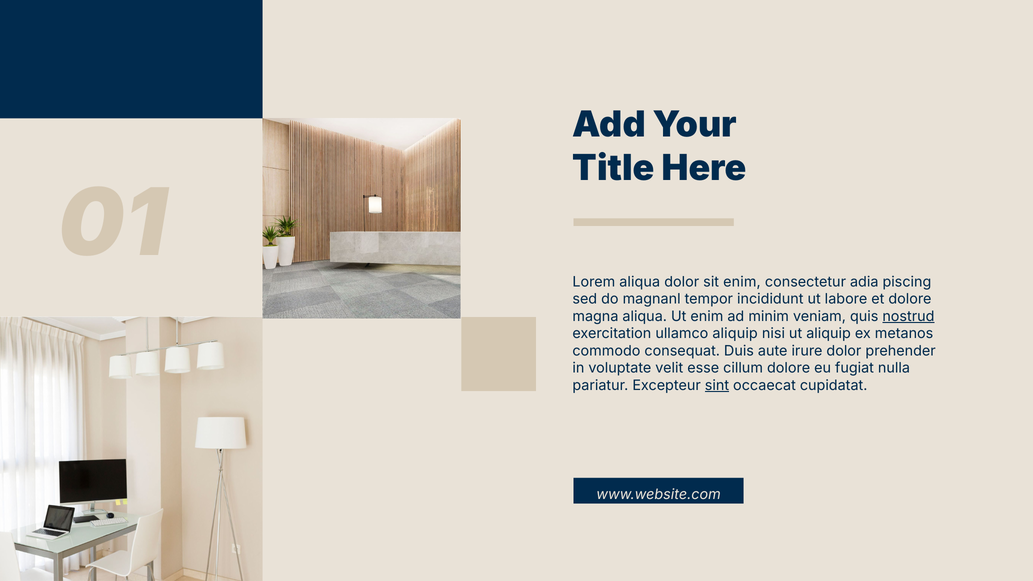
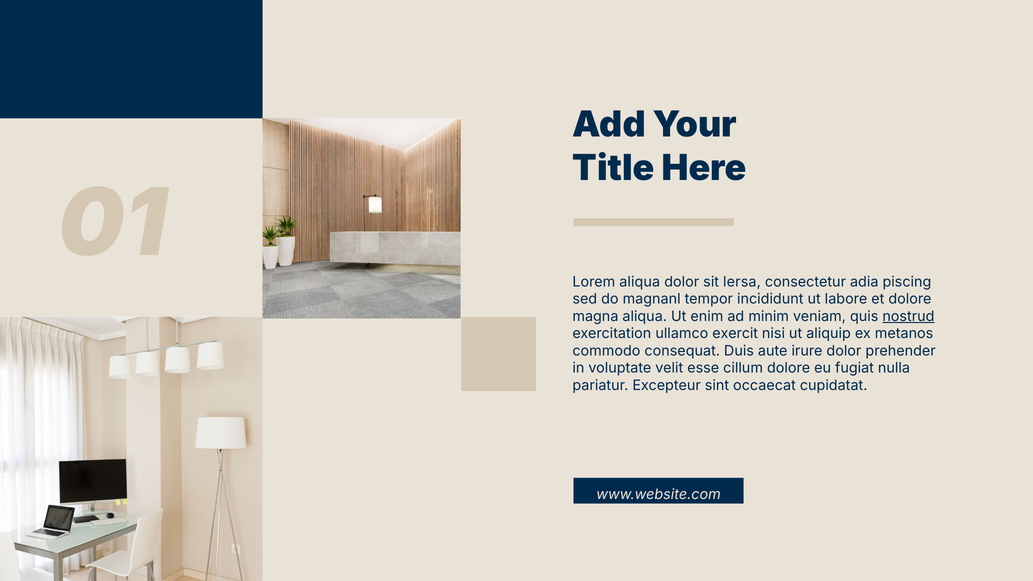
sit enim: enim -> lersa
ullamco aliquip: aliquip -> exercit
sint underline: present -> none
